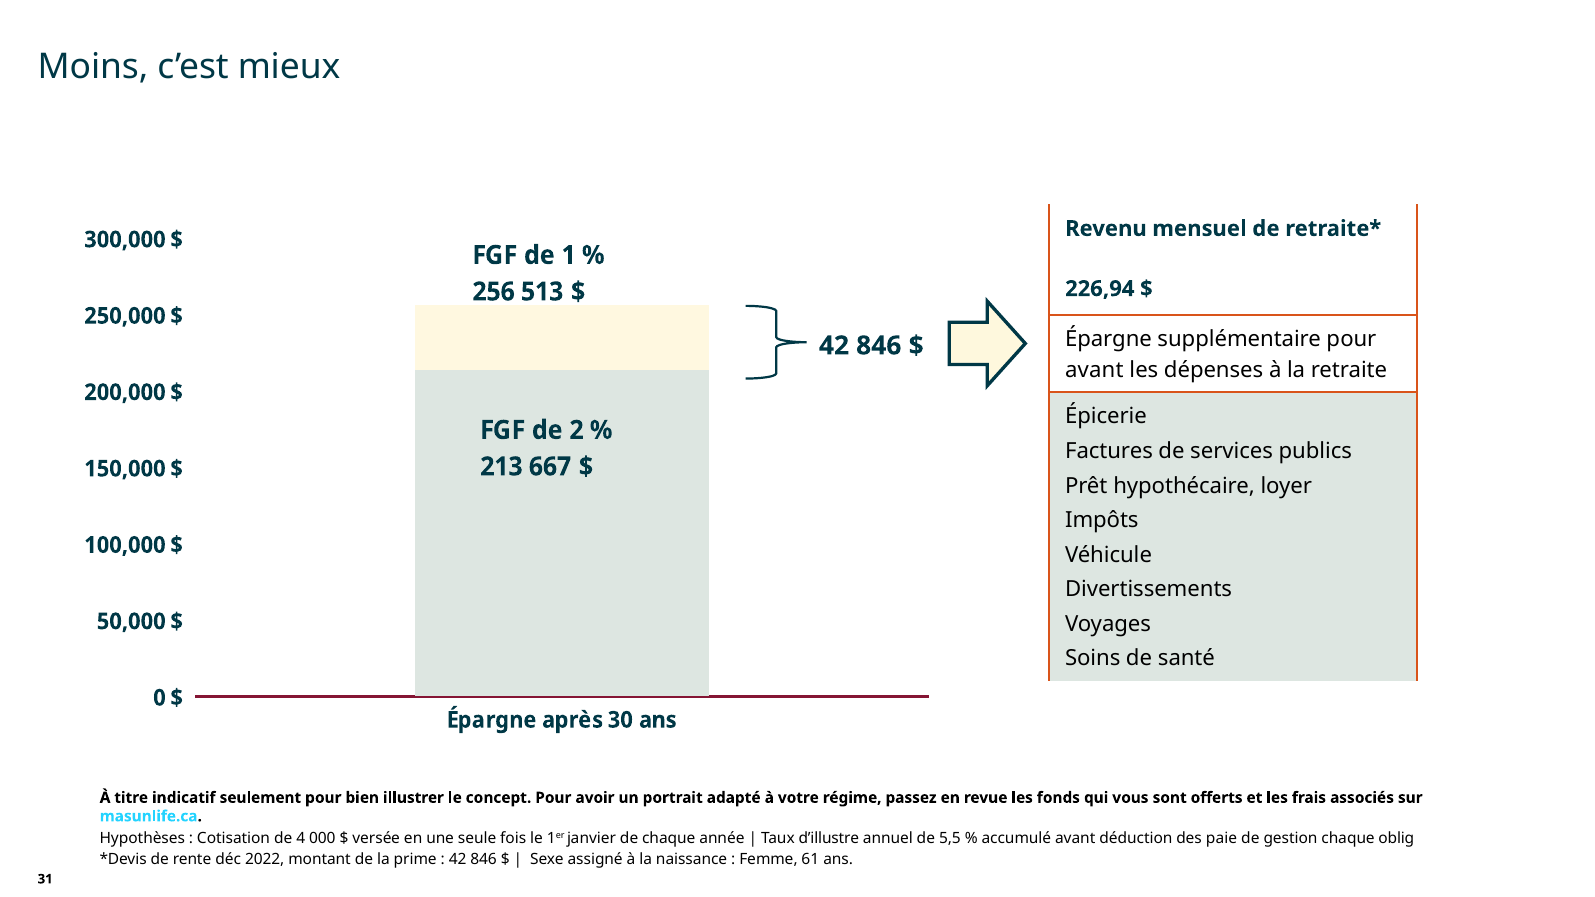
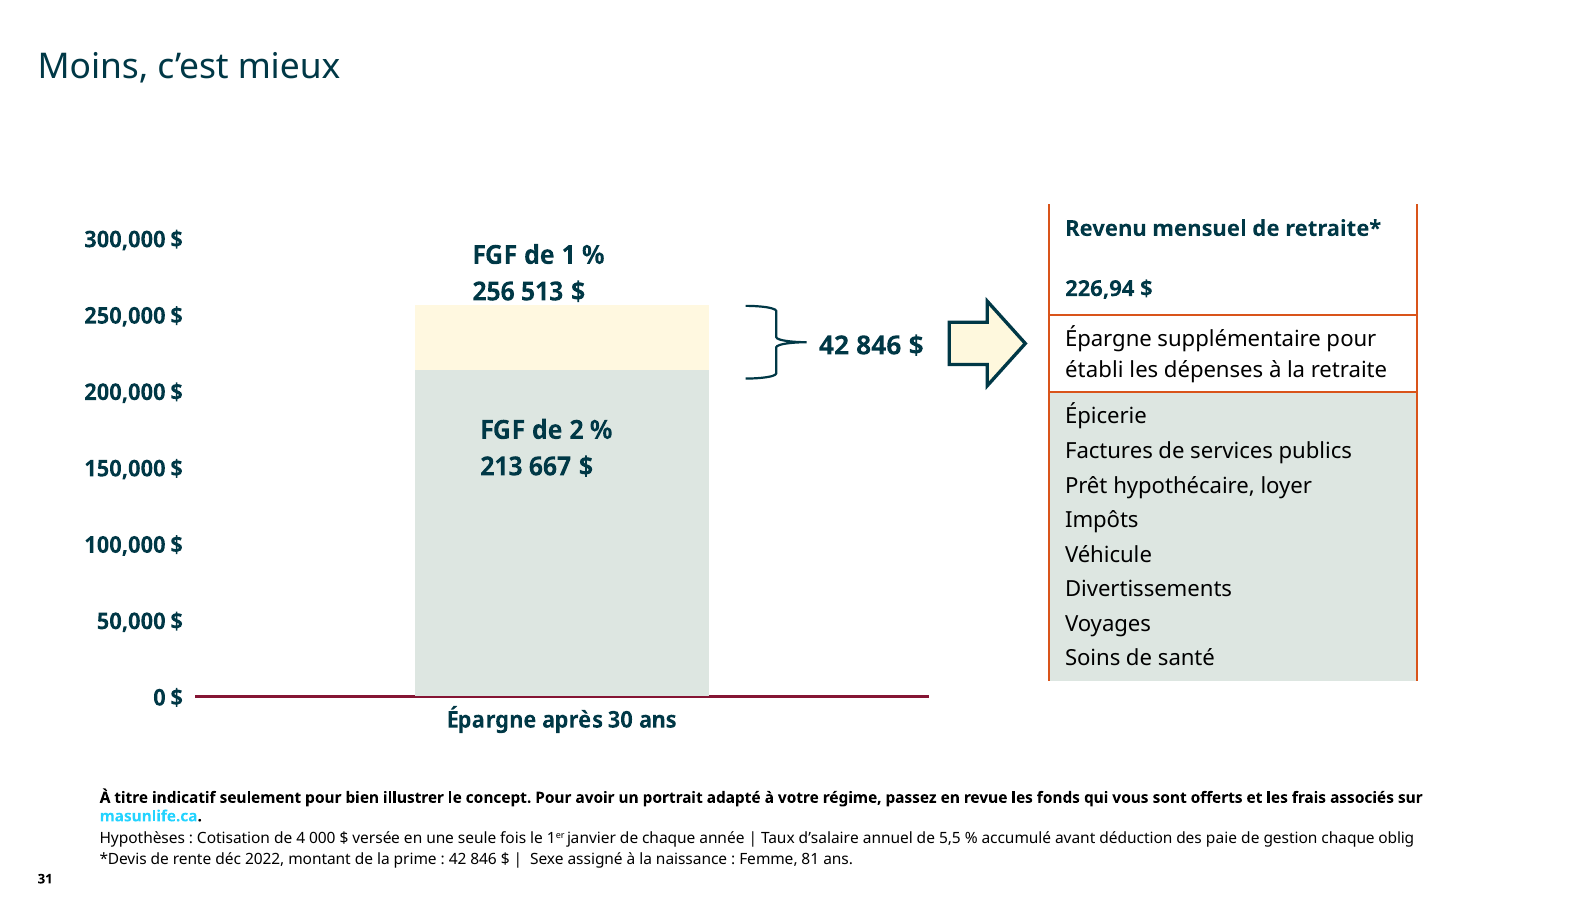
avant at (1094, 370): avant -> établi
d’illustre: d’illustre -> d’salaire
61: 61 -> 81
